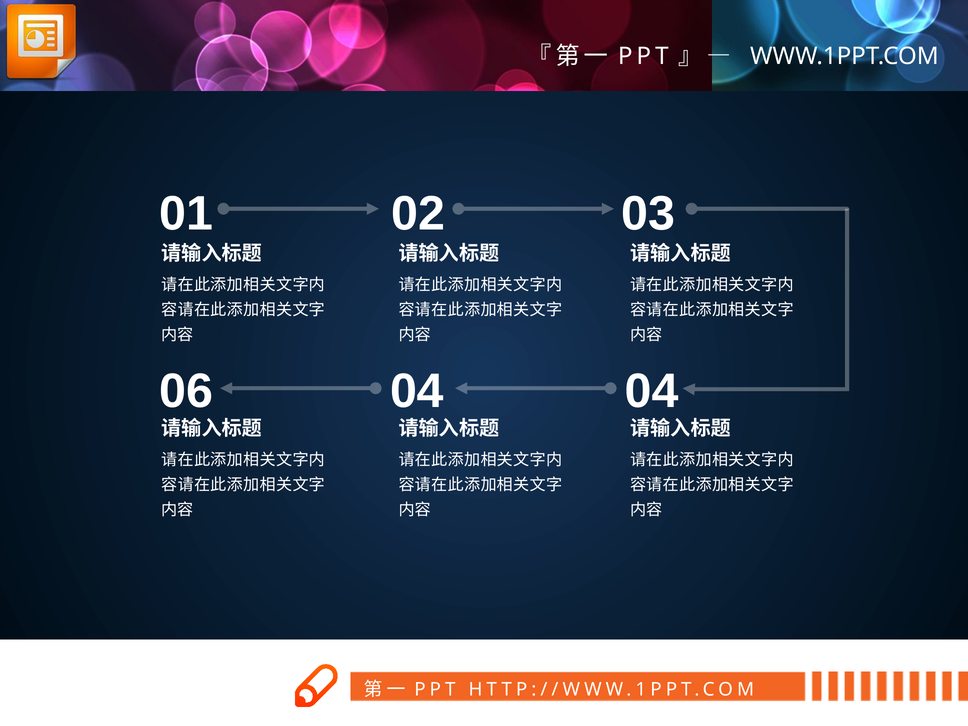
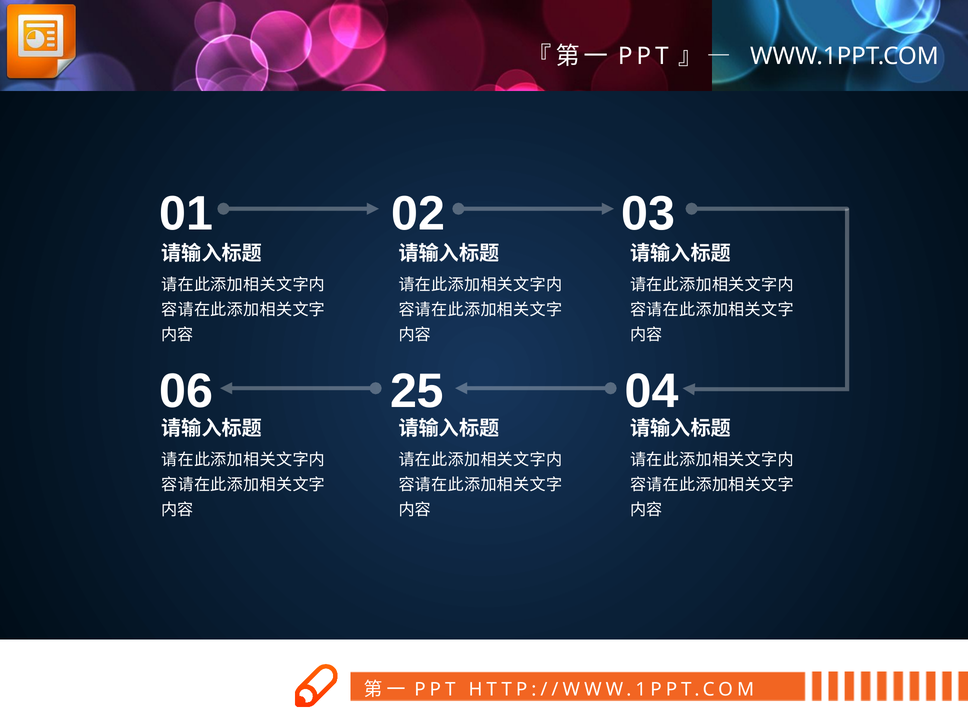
06 04: 04 -> 25
